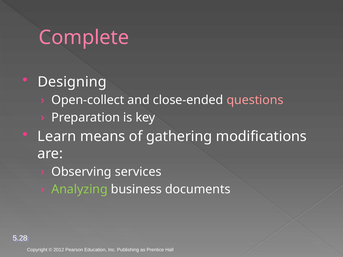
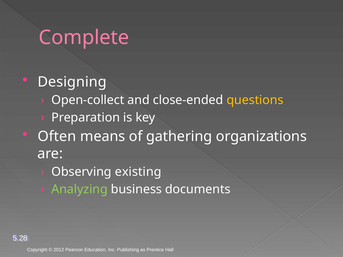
questions colour: pink -> yellow
Learn: Learn -> Often
modifications: modifications -> organizations
services: services -> existing
